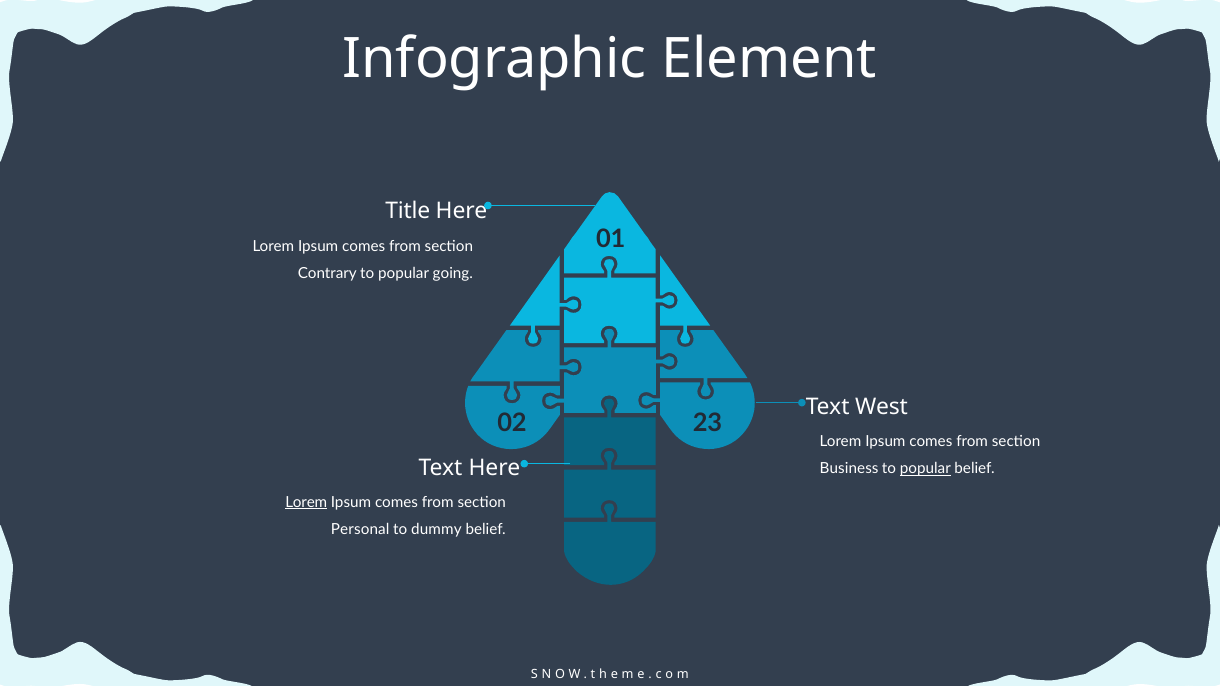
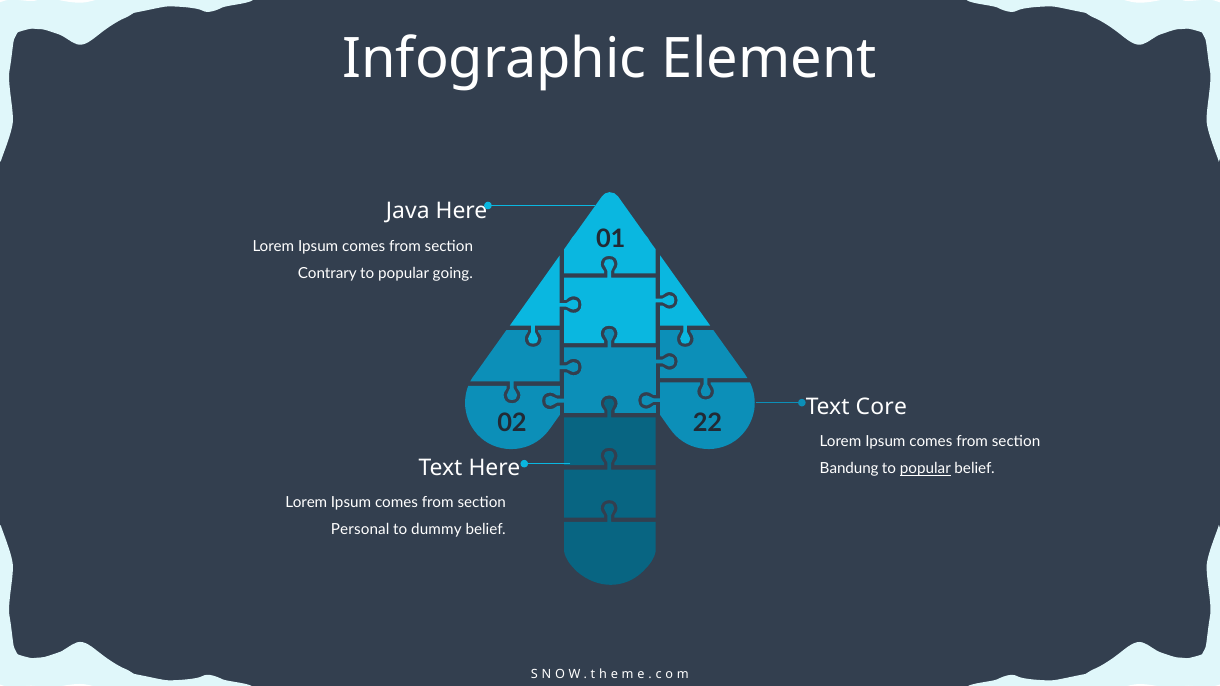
Title: Title -> Java
West: West -> Core
23: 23 -> 22
Business: Business -> Bandung
Lorem at (306, 503) underline: present -> none
